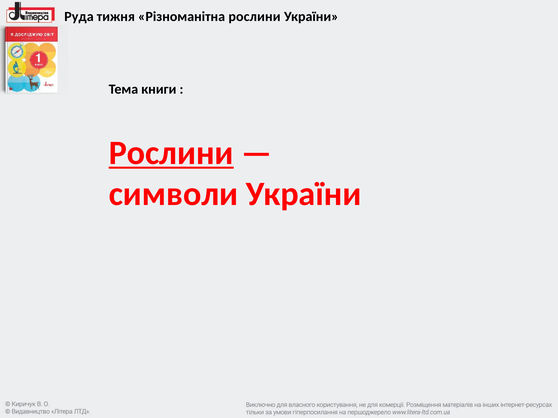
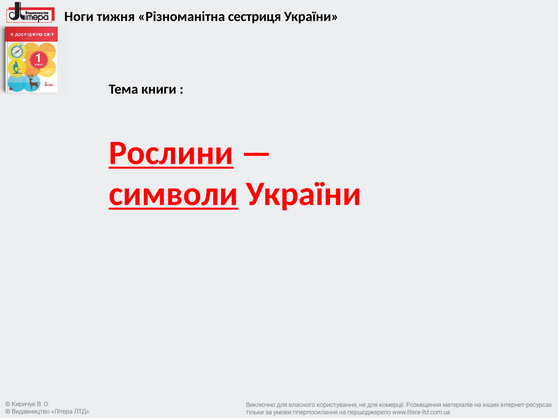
Руда: Руда -> Ноги
Різноманітна рослини: рослини -> сестриця
символи underline: none -> present
